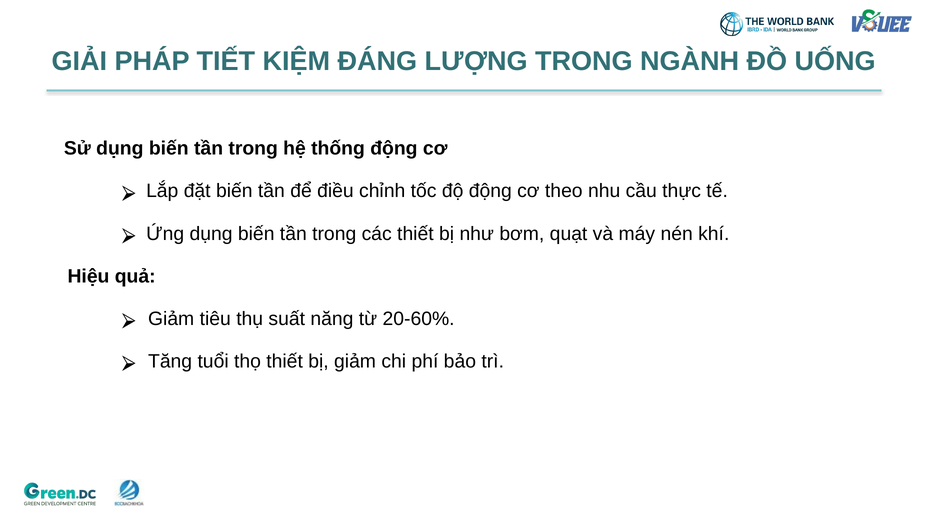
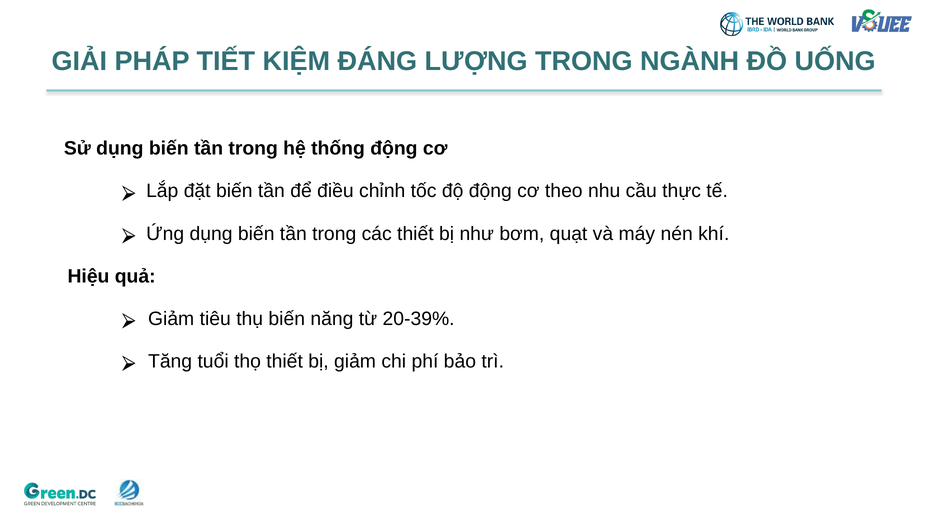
thụ suất: suất -> biến
20-60%: 20-60% -> 20-39%
